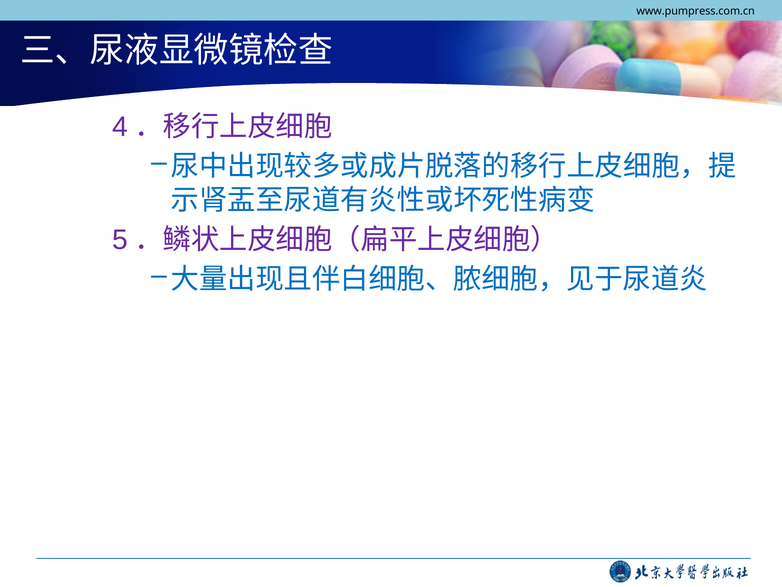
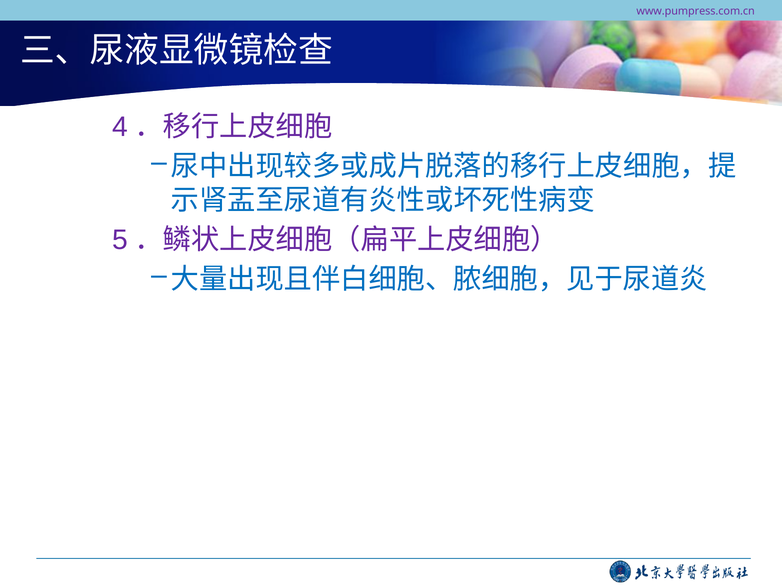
www.pumpress.com.cn colour: black -> purple
